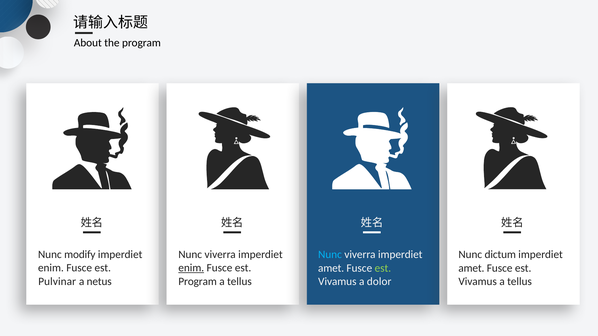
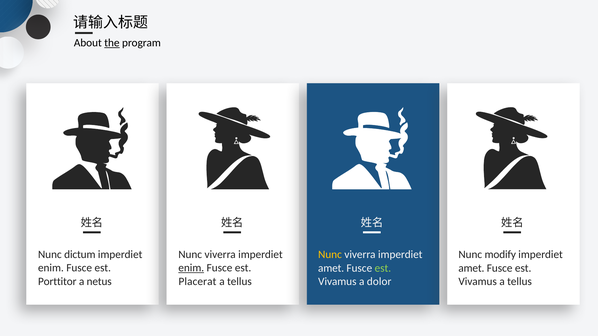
the underline: none -> present
modify: modify -> dictum
Nunc at (330, 255) colour: light blue -> yellow
dictum: dictum -> modify
Pulvinar: Pulvinar -> Porttitor
Program at (198, 282): Program -> Placerat
